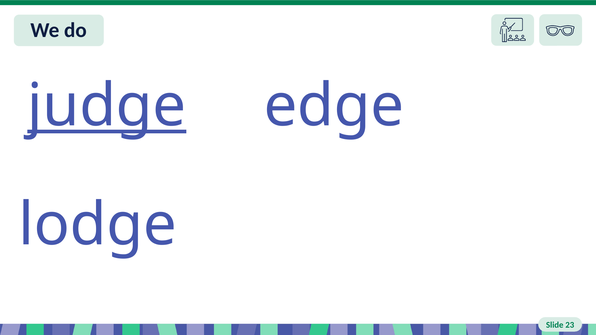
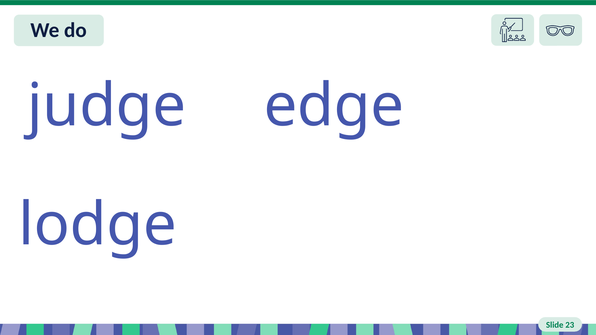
judge underline: present -> none
